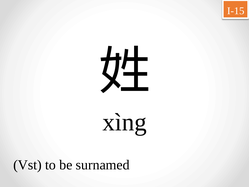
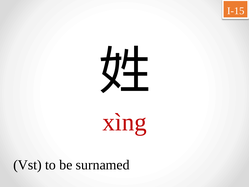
xìng colour: black -> red
